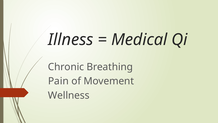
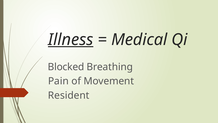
Illness underline: none -> present
Chronic: Chronic -> Blocked
Wellness: Wellness -> Resident
